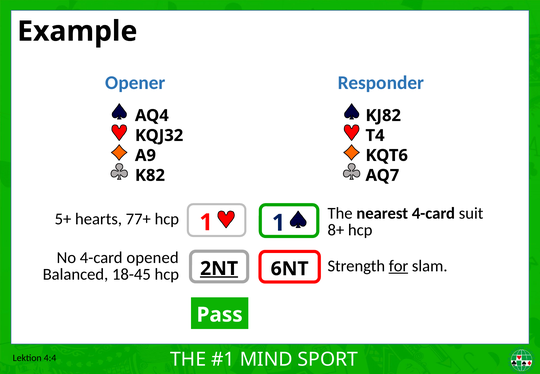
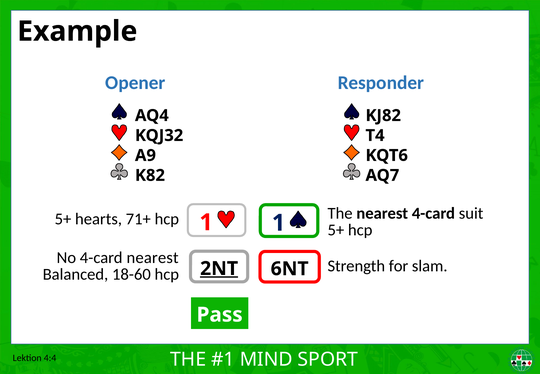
77+: 77+ -> 71+
8+ at (336, 230): 8+ -> 5+
4-card opened: opened -> nearest
18-45: 18-45 -> 18-60
for underline: present -> none
